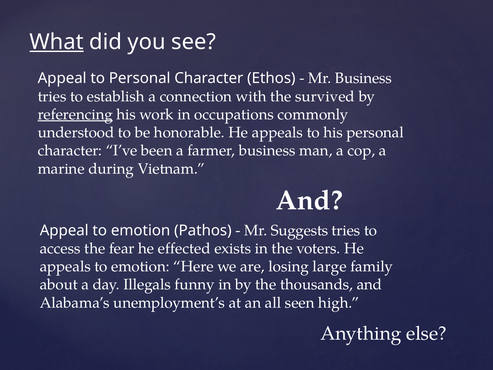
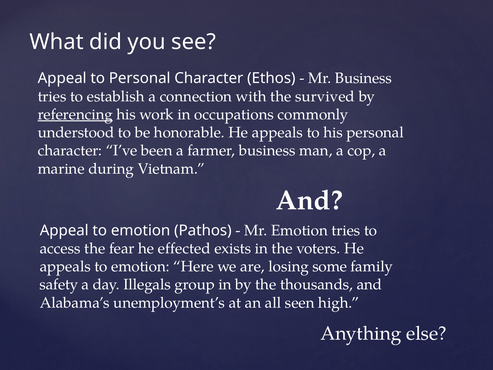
What underline: present -> none
Mr Suggests: Suggests -> Emotion
large: large -> some
about: about -> safety
funny: funny -> group
